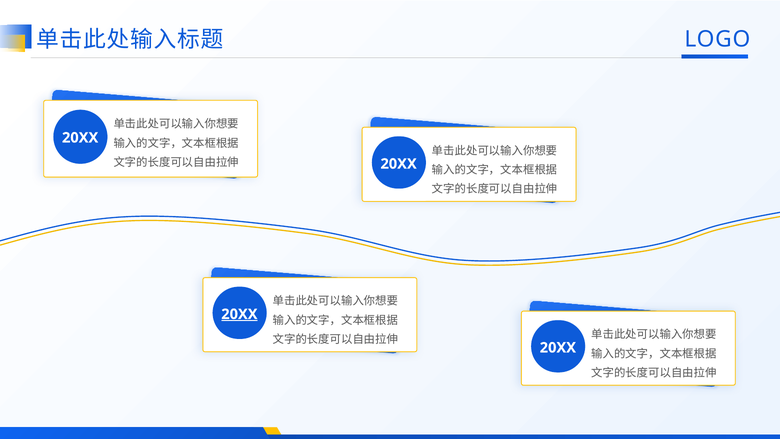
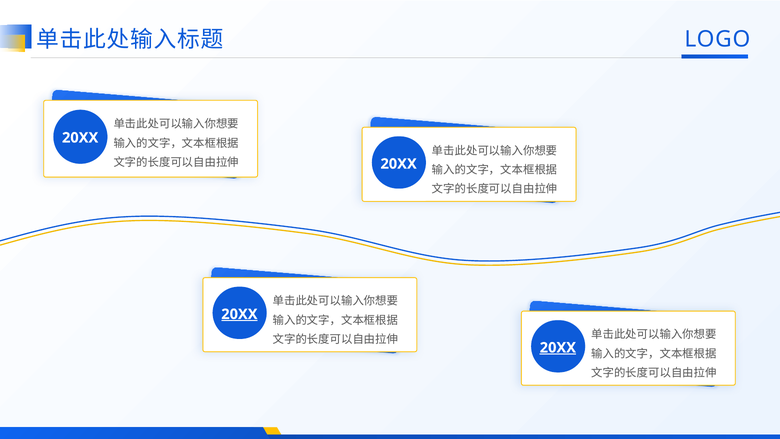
20XX at (558, 348) underline: none -> present
